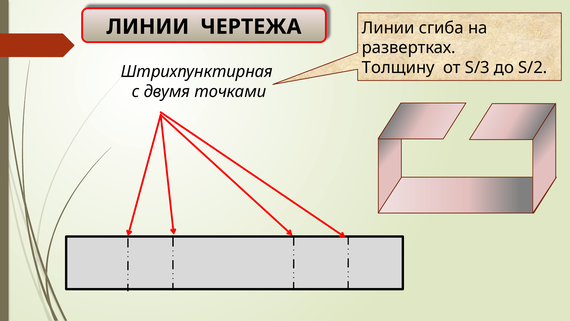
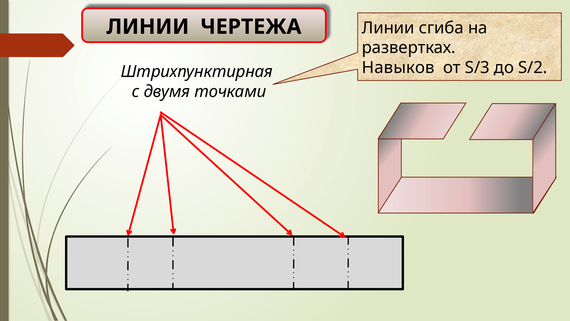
Толщину: Толщину -> Навыков
